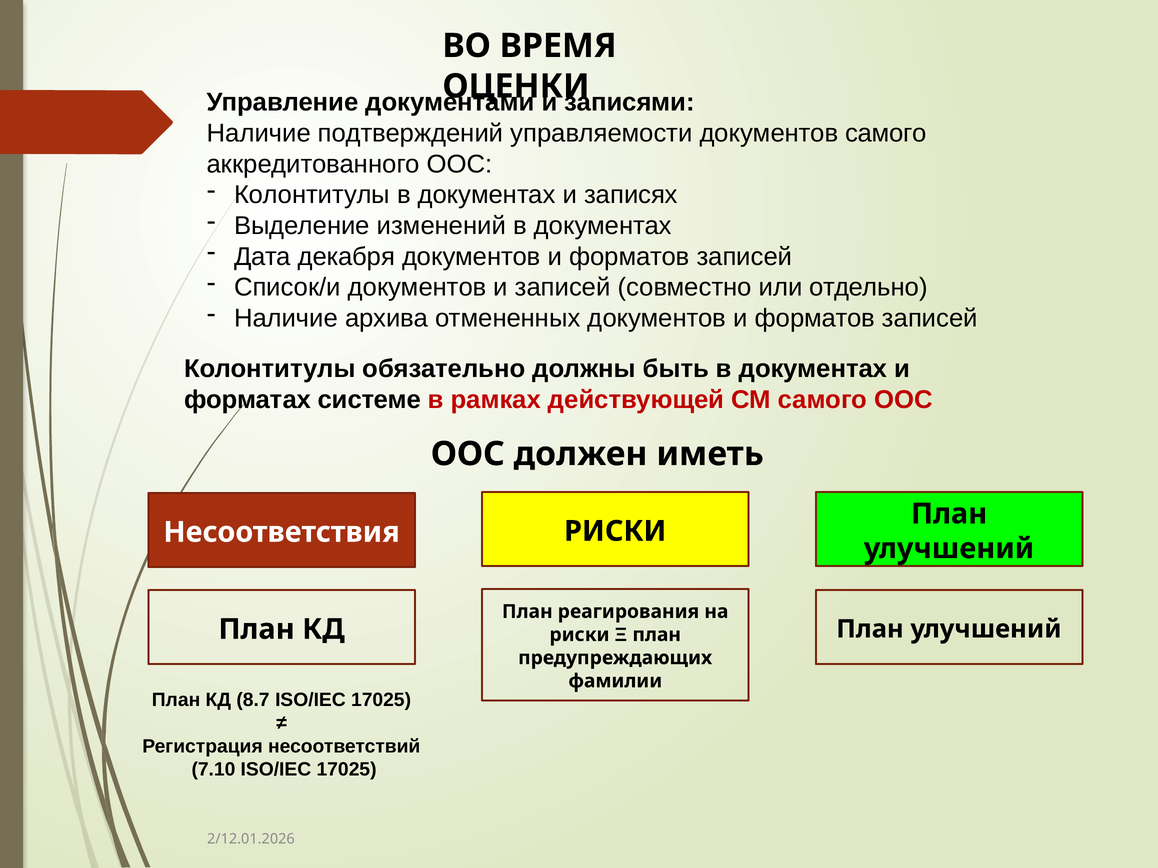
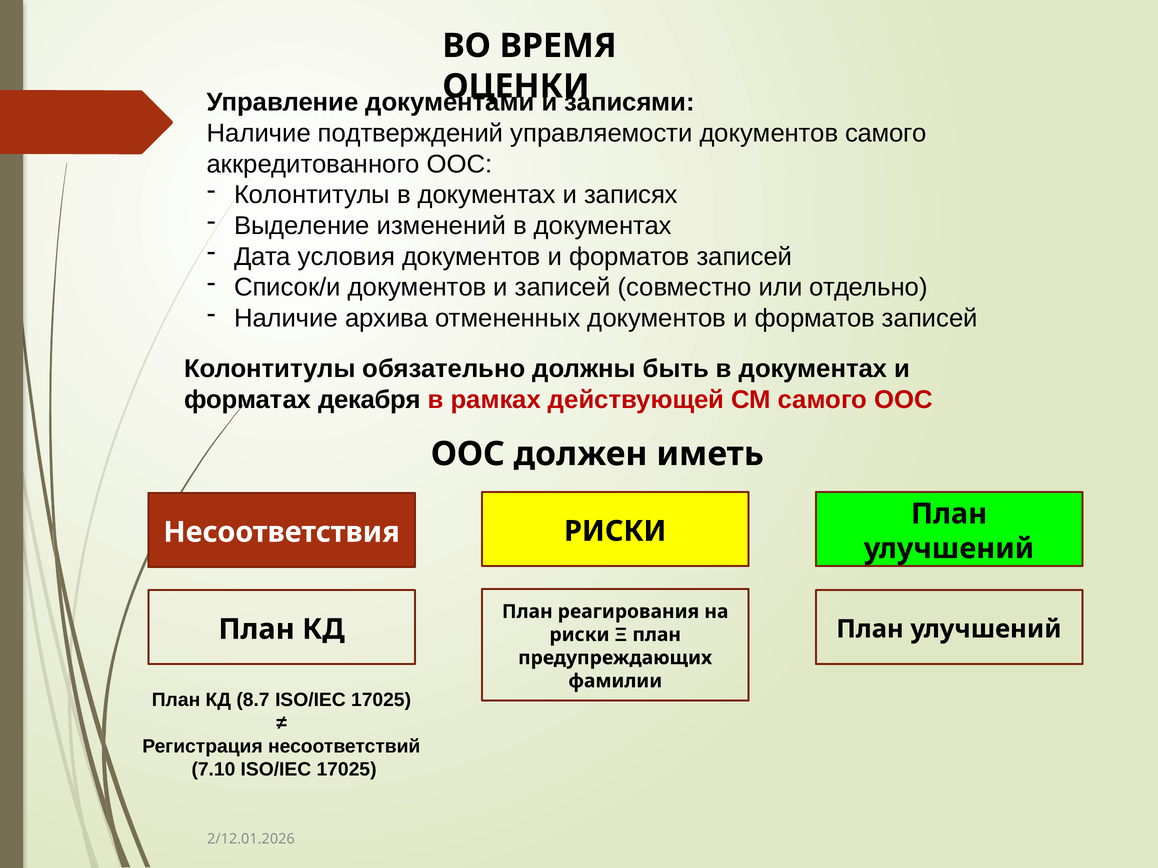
декабря: декабря -> условия
системе: системе -> декабря
